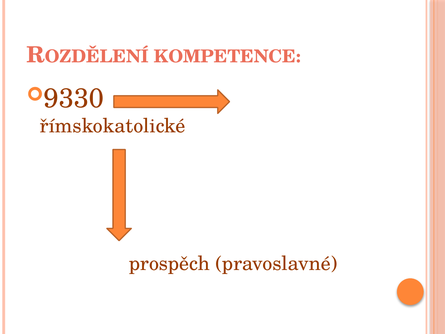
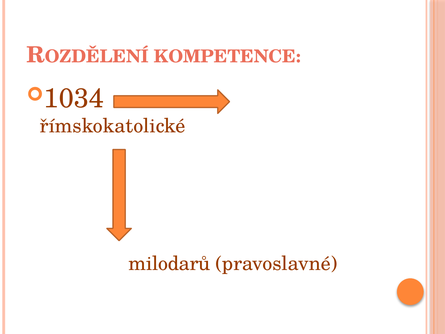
9330: 9330 -> 1034
prospěch: prospěch -> milodarů
